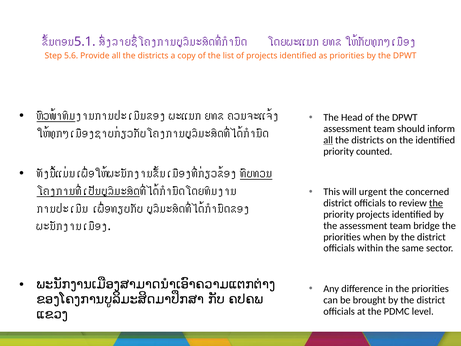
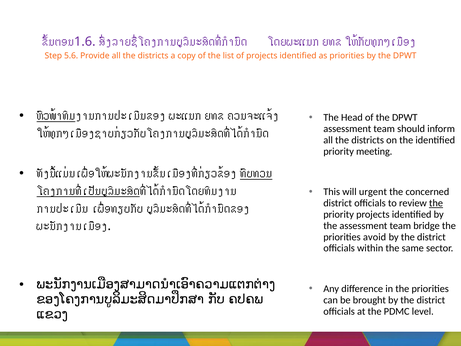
5.1: 5.1 -> 1.6
all at (328, 140) underline: present -> none
counted: counted -> meeting
when: when -> avoid
